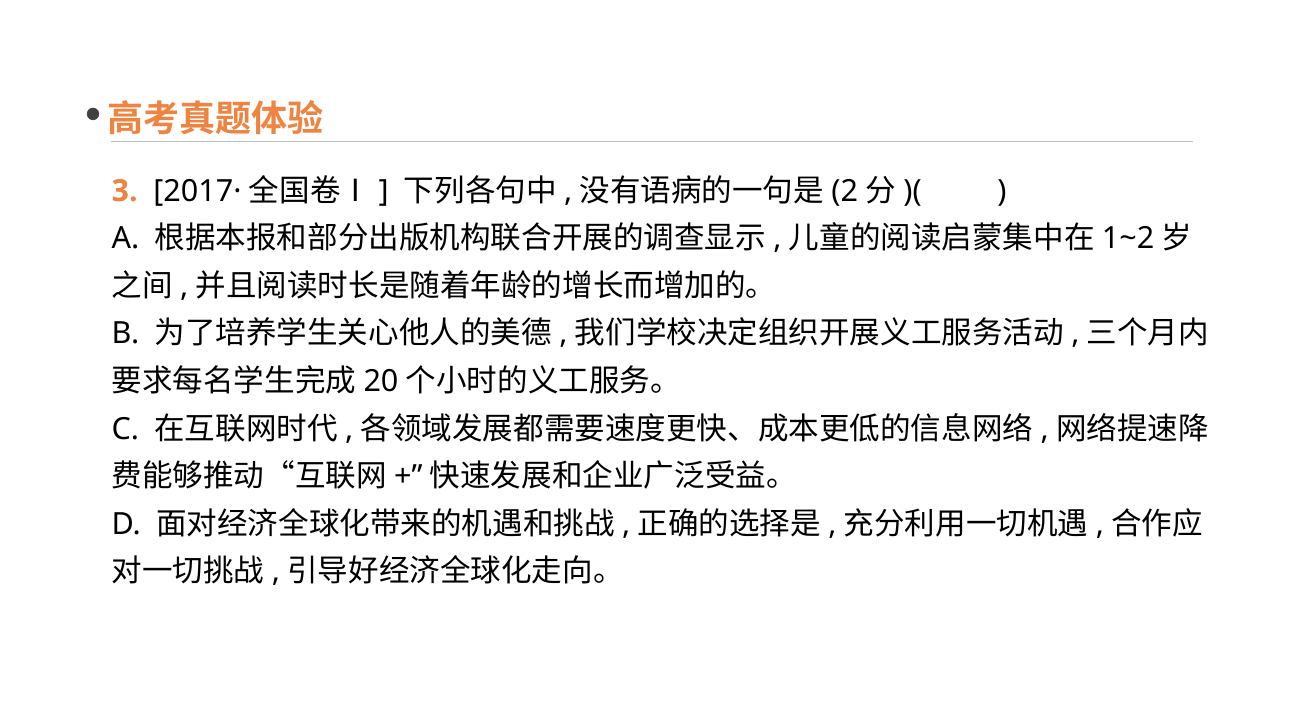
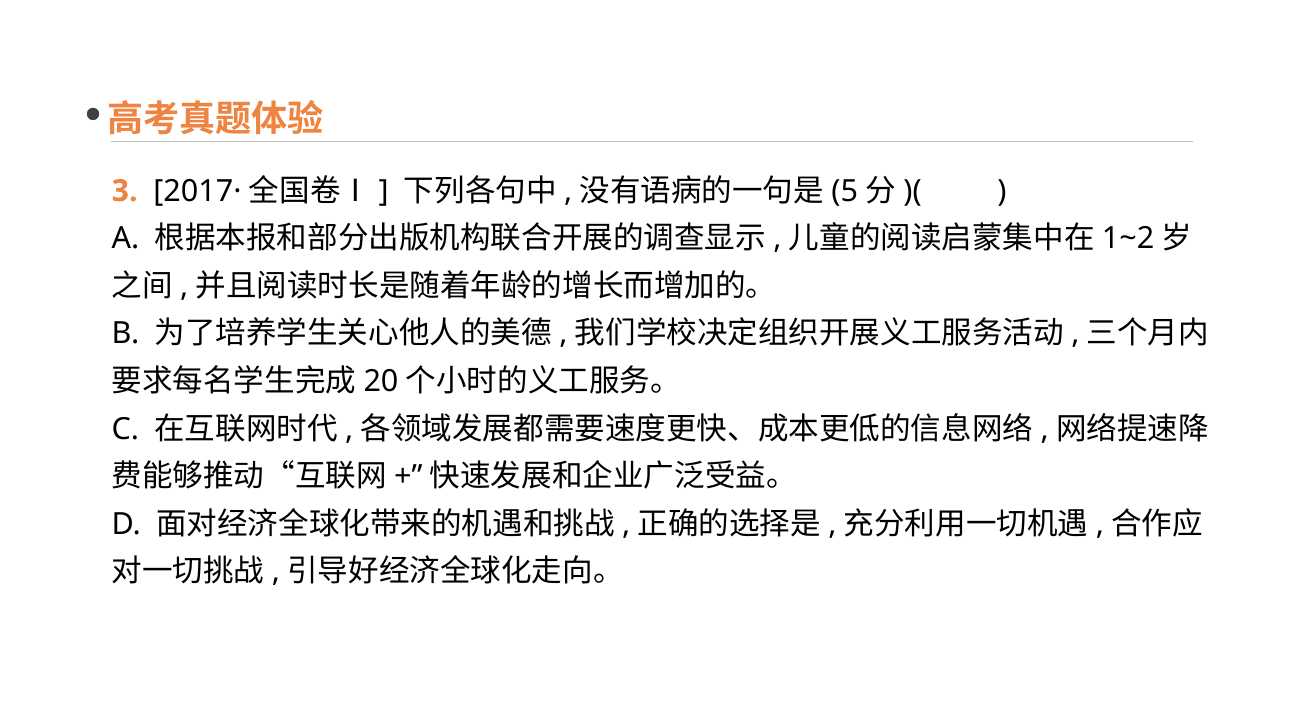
2: 2 -> 5
